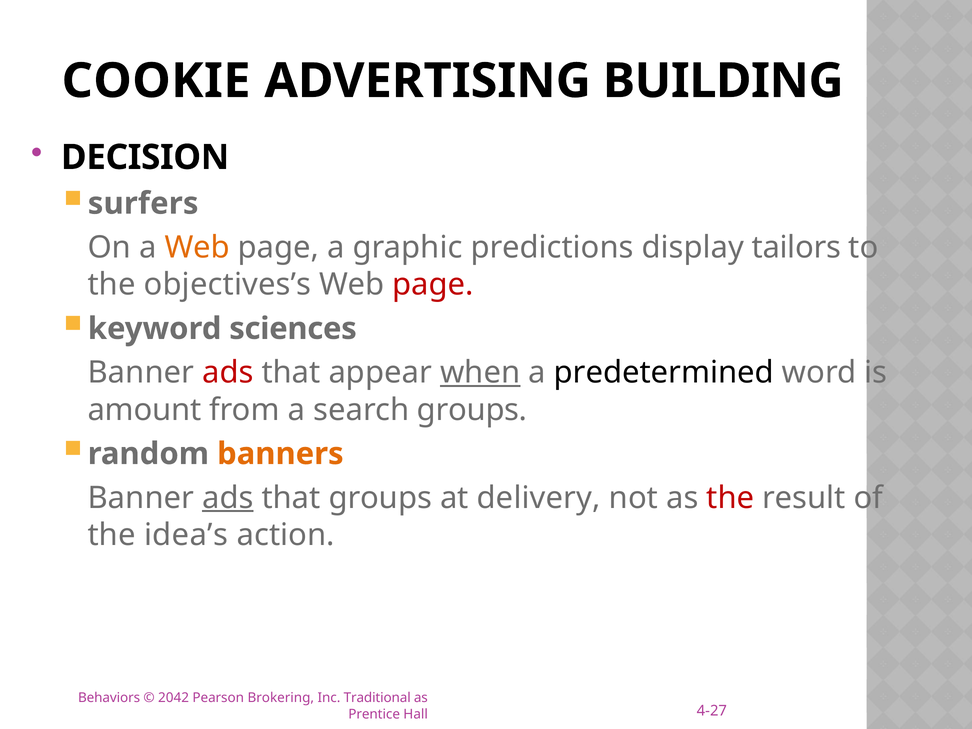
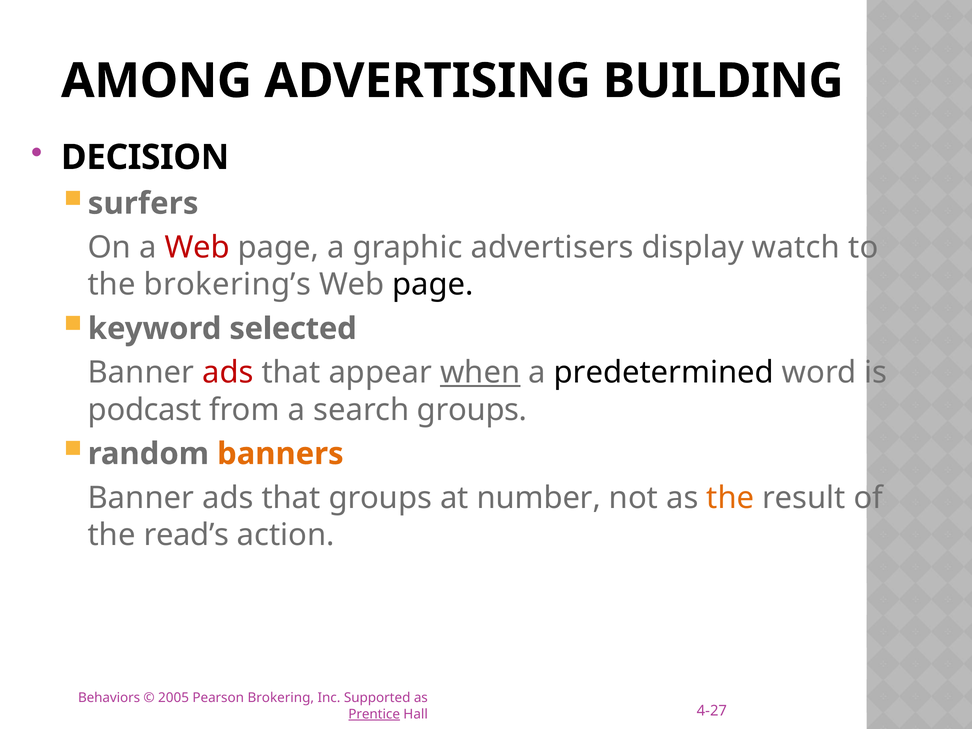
COOKIE: COOKIE -> AMONG
Web at (197, 247) colour: orange -> red
predictions: predictions -> advertisers
tailors: tailors -> watch
objectives’s: objectives’s -> brokering’s
page at (433, 285) colour: red -> black
sciences: sciences -> selected
amount: amount -> podcast
ads at (228, 498) underline: present -> none
delivery: delivery -> number
the at (730, 498) colour: red -> orange
idea’s: idea’s -> read’s
2042: 2042 -> 2005
Traditional: Traditional -> Supported
Prentice underline: none -> present
